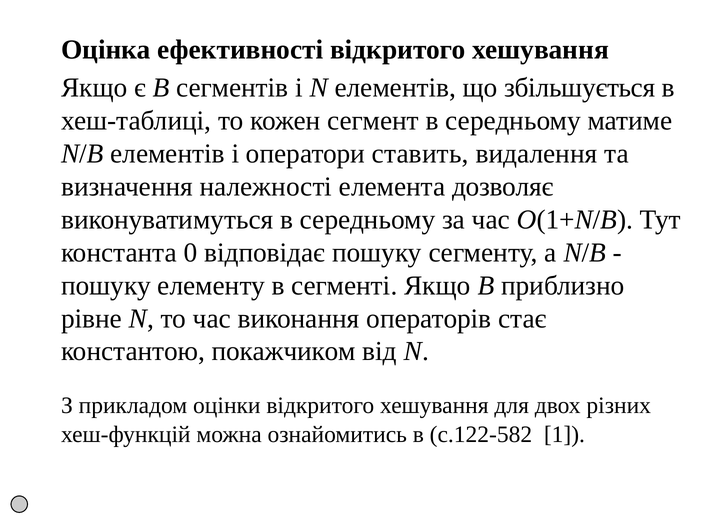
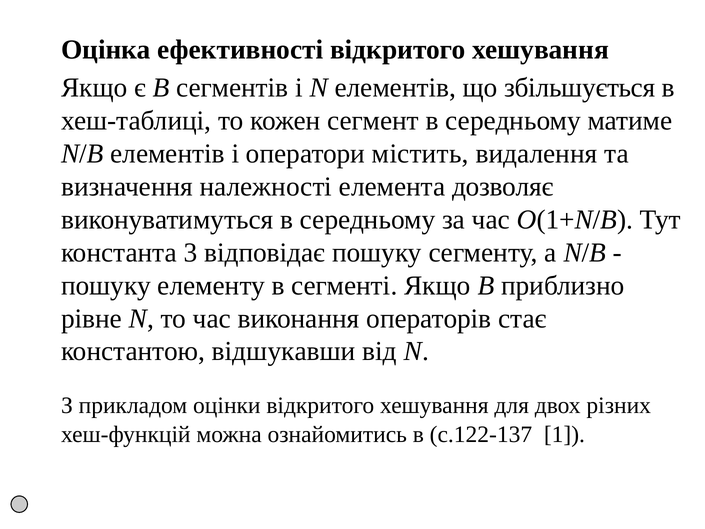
ставить: ставить -> містить
0: 0 -> 3
покажчиком: покажчиком -> відшукавши
с.122-582: с.122-582 -> с.122-137
